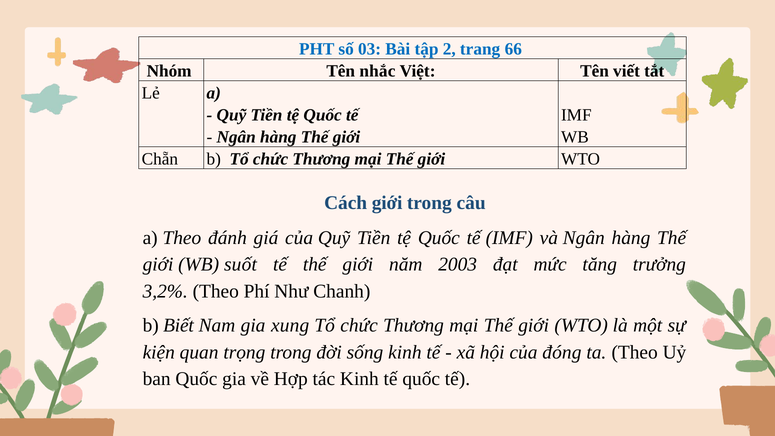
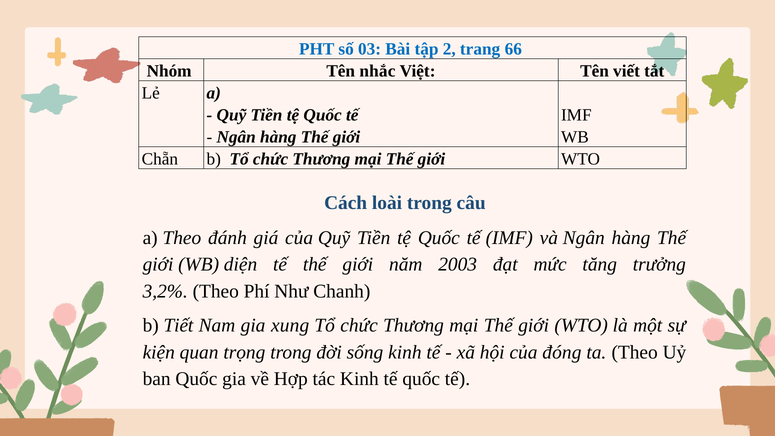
Cách giới: giới -> loài
suốt: suốt -> diện
Biết: Biết -> Tiết
